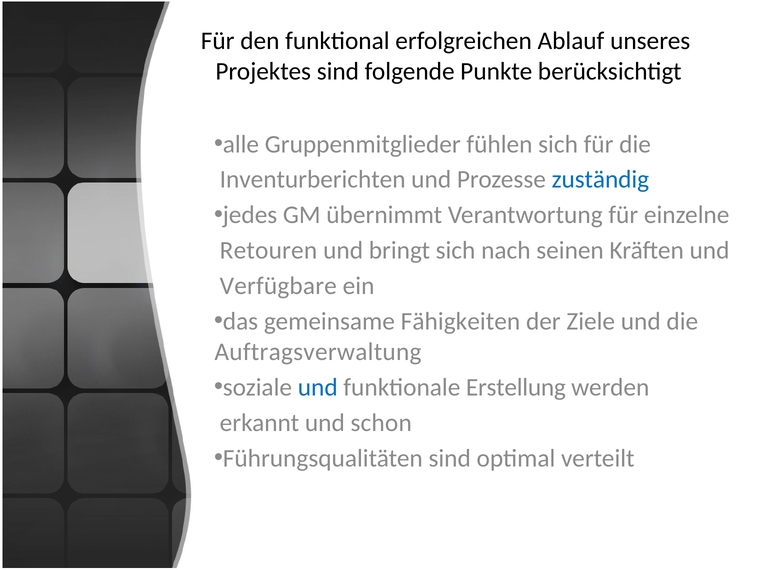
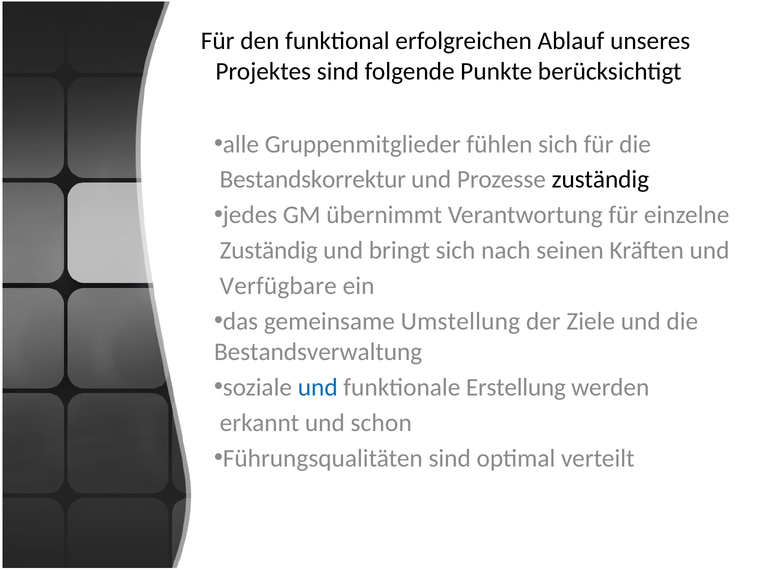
Inventurberichten: Inventurberichten -> Bestandskorrektur
zuständig at (600, 180) colour: blue -> black
Retouren at (268, 251): Retouren -> Zuständig
Fähigkeiten: Fähigkeiten -> Umstellung
Auftragsverwaltung: Auftragsverwaltung -> Bestandsverwaltung
